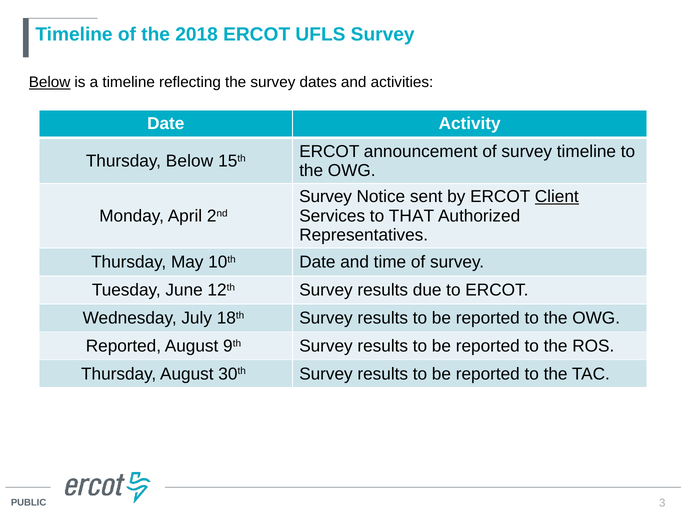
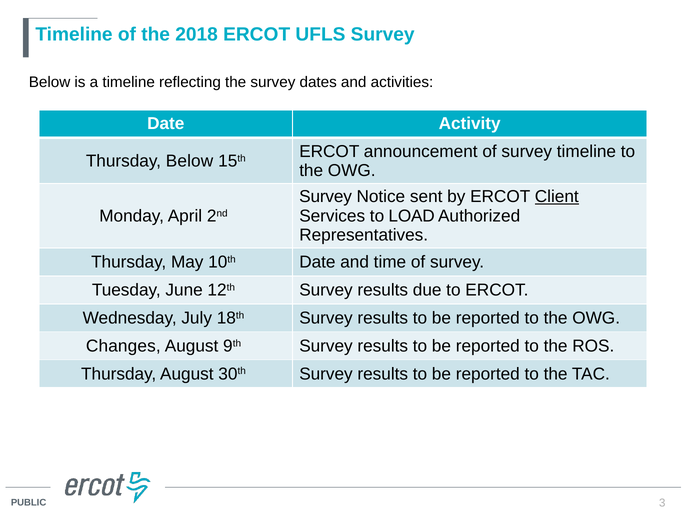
Below at (50, 82) underline: present -> none
THAT: THAT -> LOAD
Reported at (123, 346): Reported -> Changes
